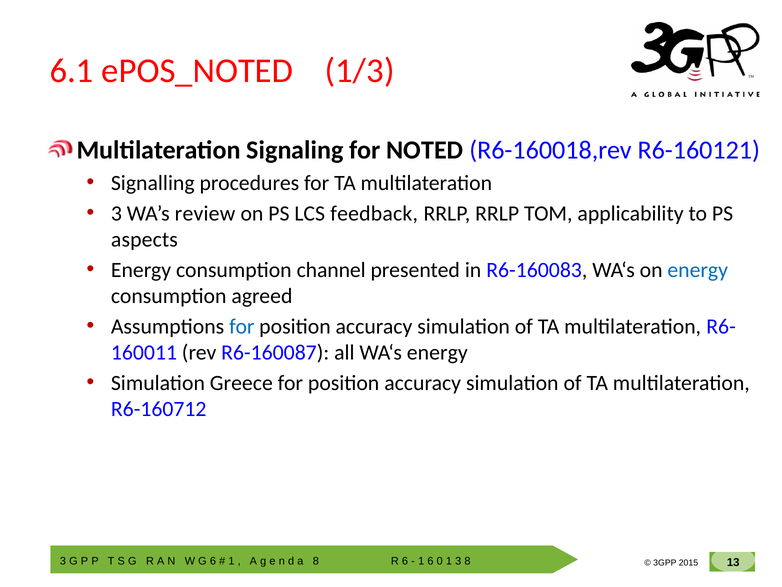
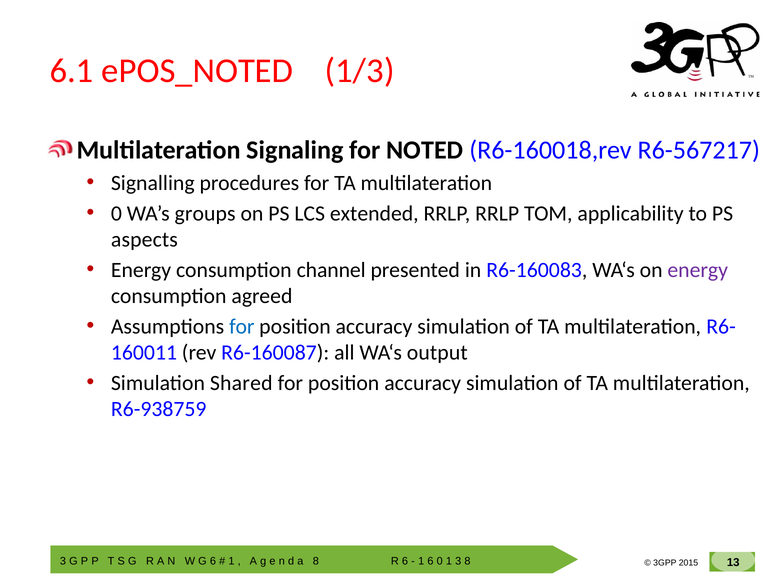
R6-160121: R6-160121 -> R6-567217
3 at (116, 213): 3 -> 0
review: review -> groups
feedback: feedback -> extended
energy at (698, 270) colour: blue -> purple
WA‘s energy: energy -> output
Greece: Greece -> Shared
R6-160712: R6-160712 -> R6-938759
